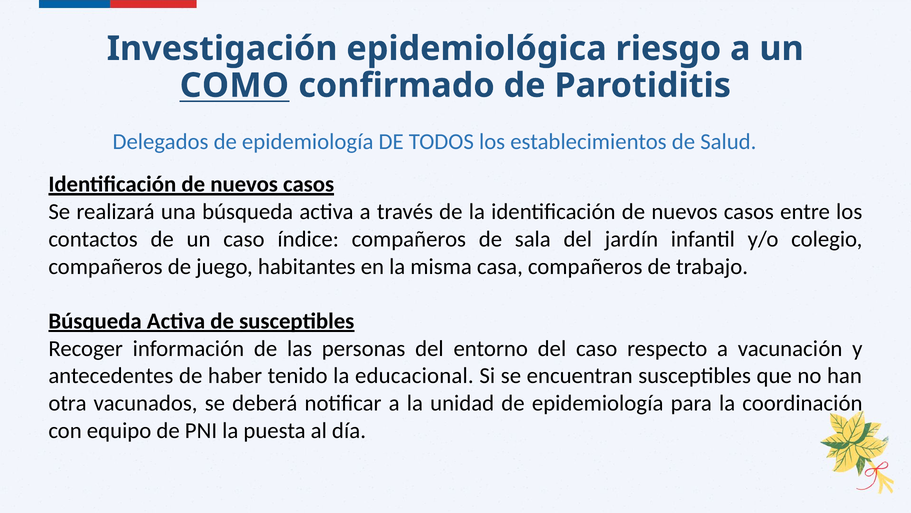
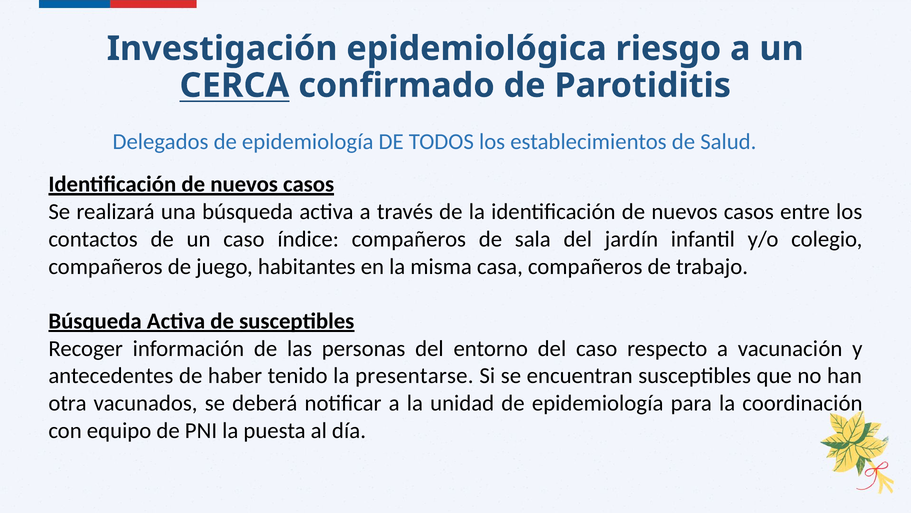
COMO: COMO -> CERCA
educacional: educacional -> presentarse
